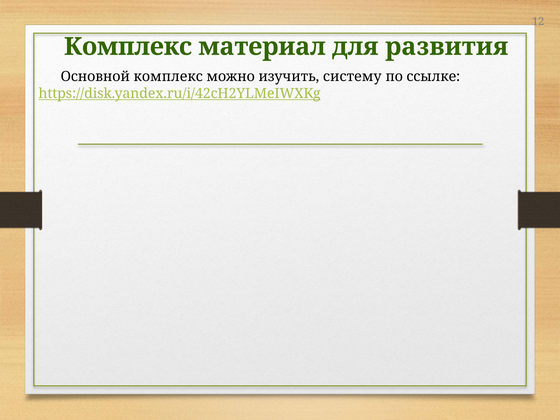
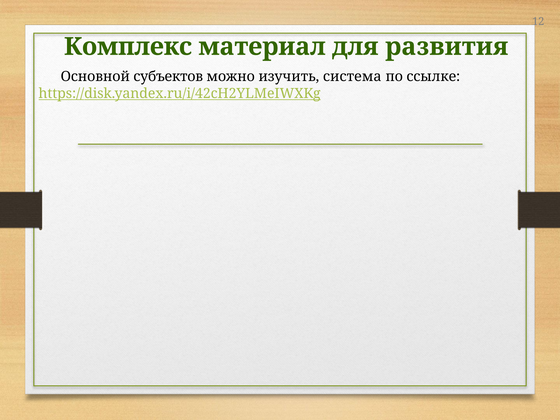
Основной комплекс: комплекс -> субъектов
систему: систему -> система
